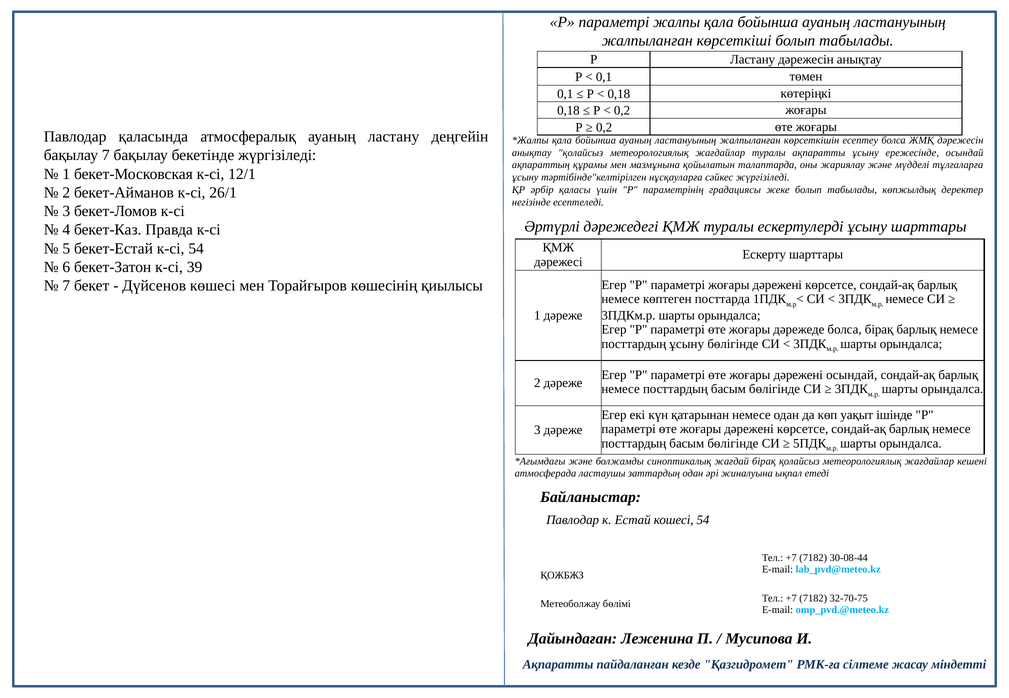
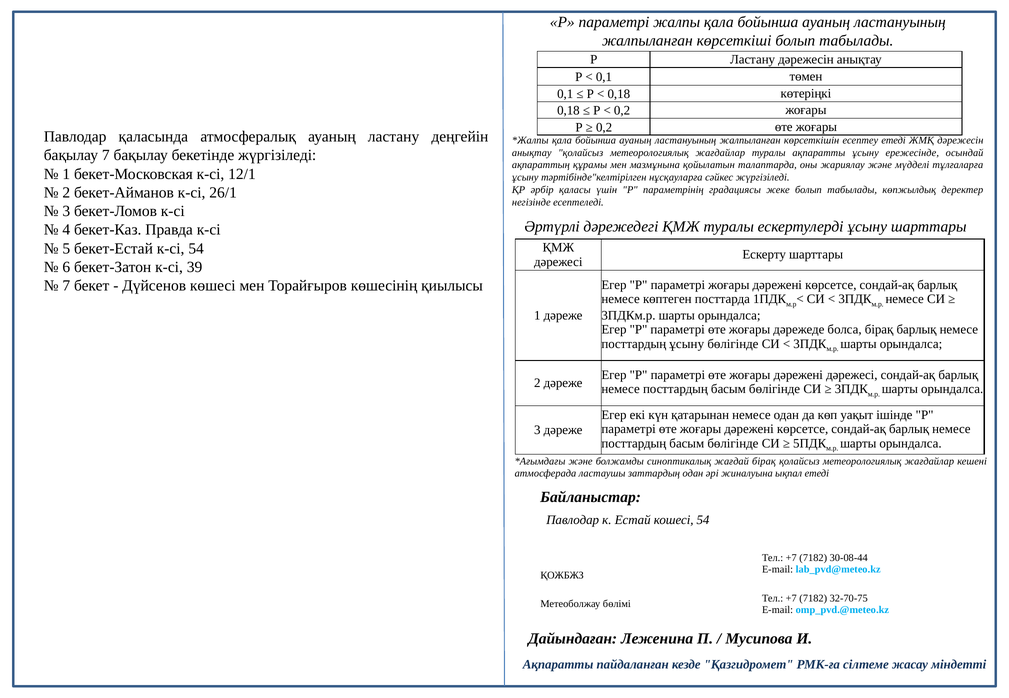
есептеу болса: болса -> етеді
дәрежені осындай: осындай -> дәрежесі
